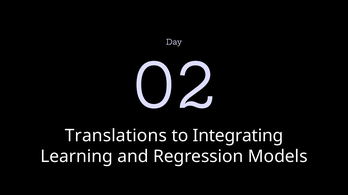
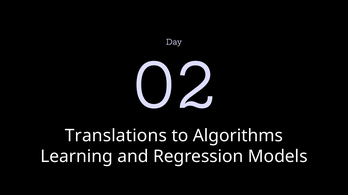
Integrating: Integrating -> Algorithms
